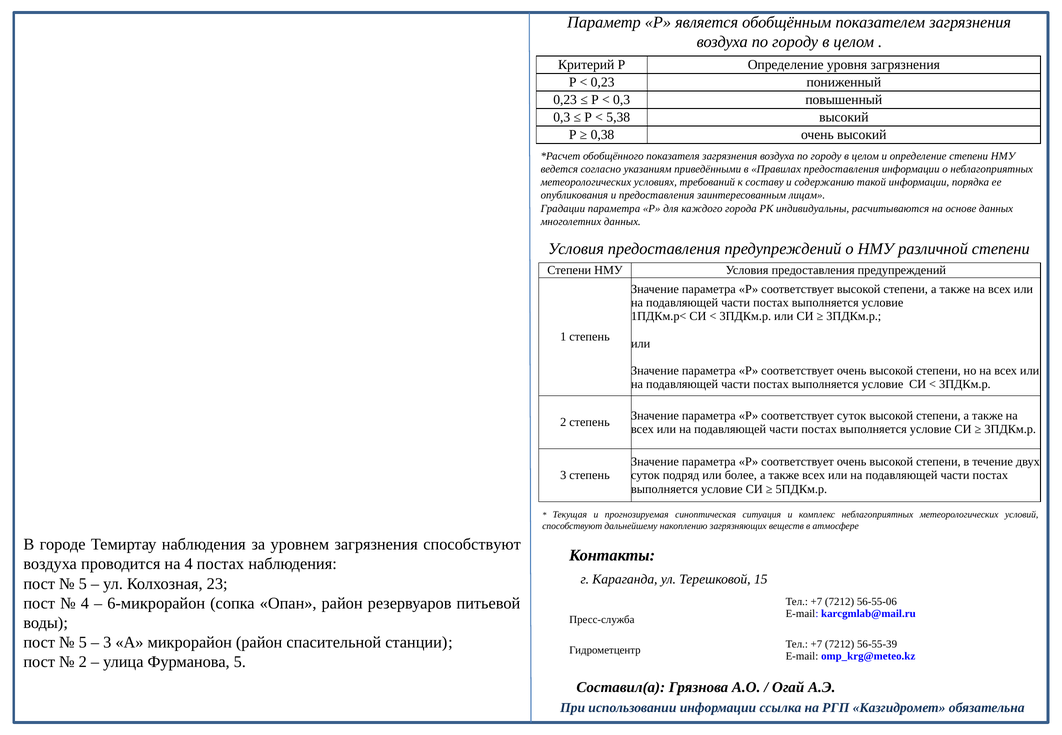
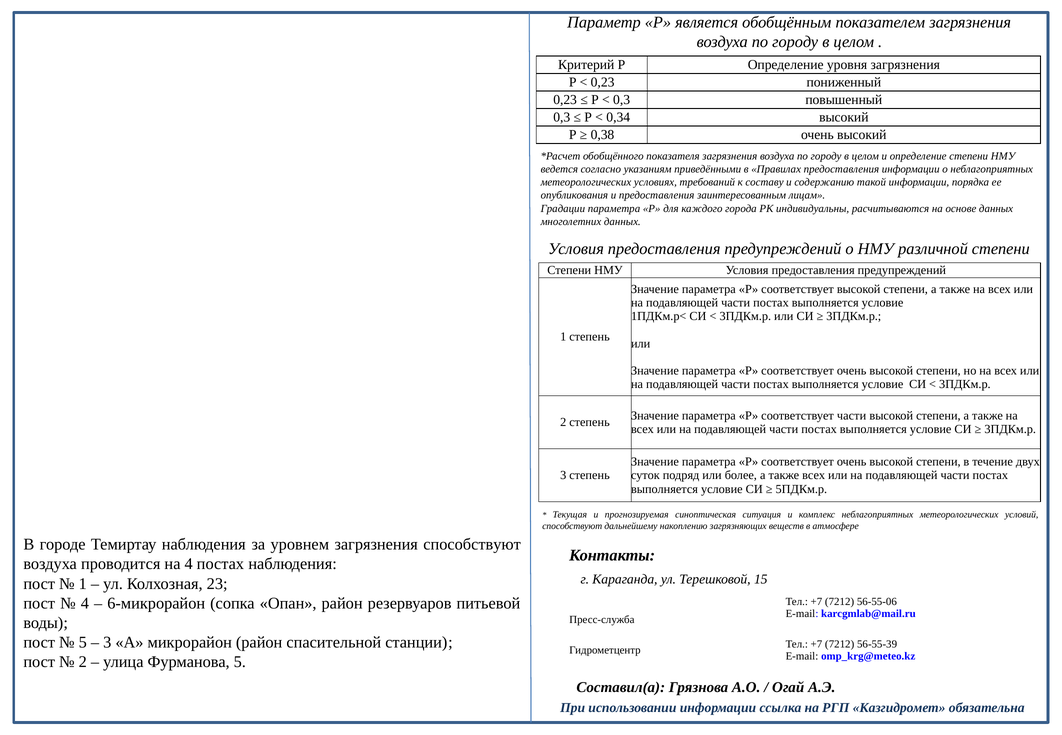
5,38: 5,38 -> 0,34
соответствует суток: суток -> части
5 at (83, 584): 5 -> 1
